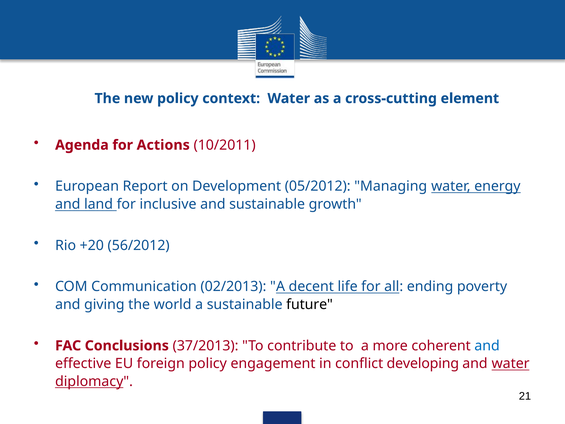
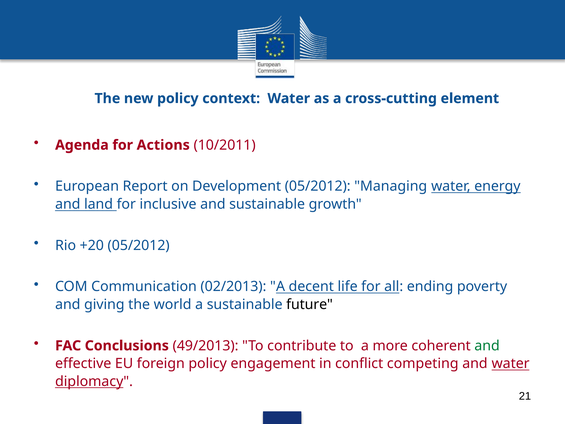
+20 56/2012: 56/2012 -> 05/2012
37/2013: 37/2013 -> 49/2013
and at (487, 346) colour: blue -> green
developing: developing -> competing
